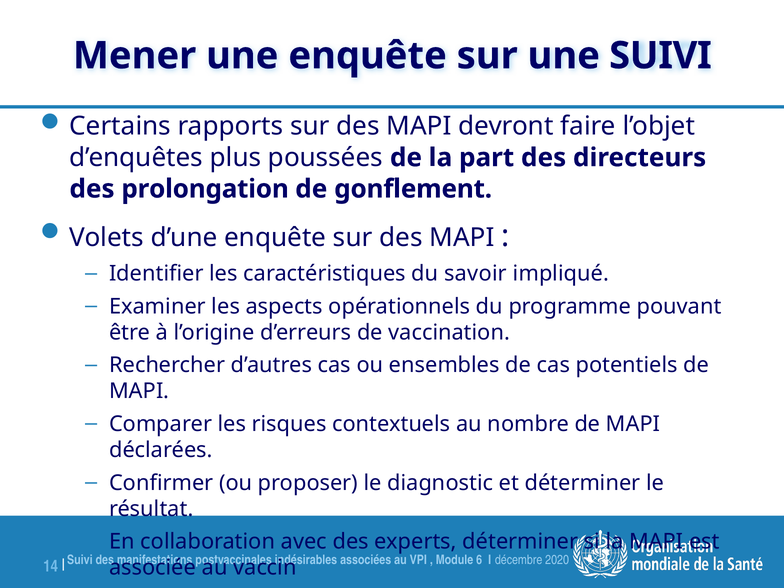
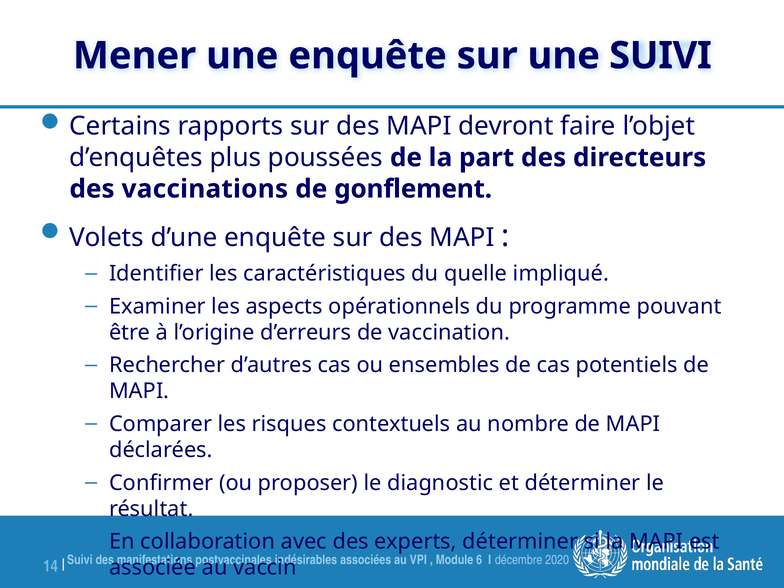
prolongation: prolongation -> vaccinations
savoir: savoir -> quelle
